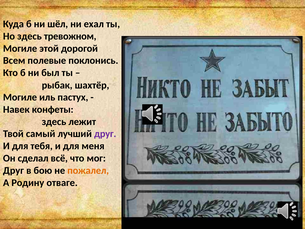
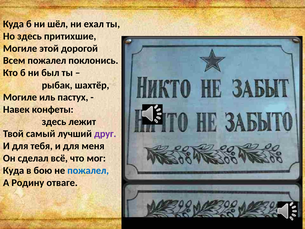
тревожном: тревожном -> притихшие
Всем полевые: полевые -> пожалел
Друг at (13, 170): Друг -> Куда
пожалел at (88, 170) colour: orange -> blue
